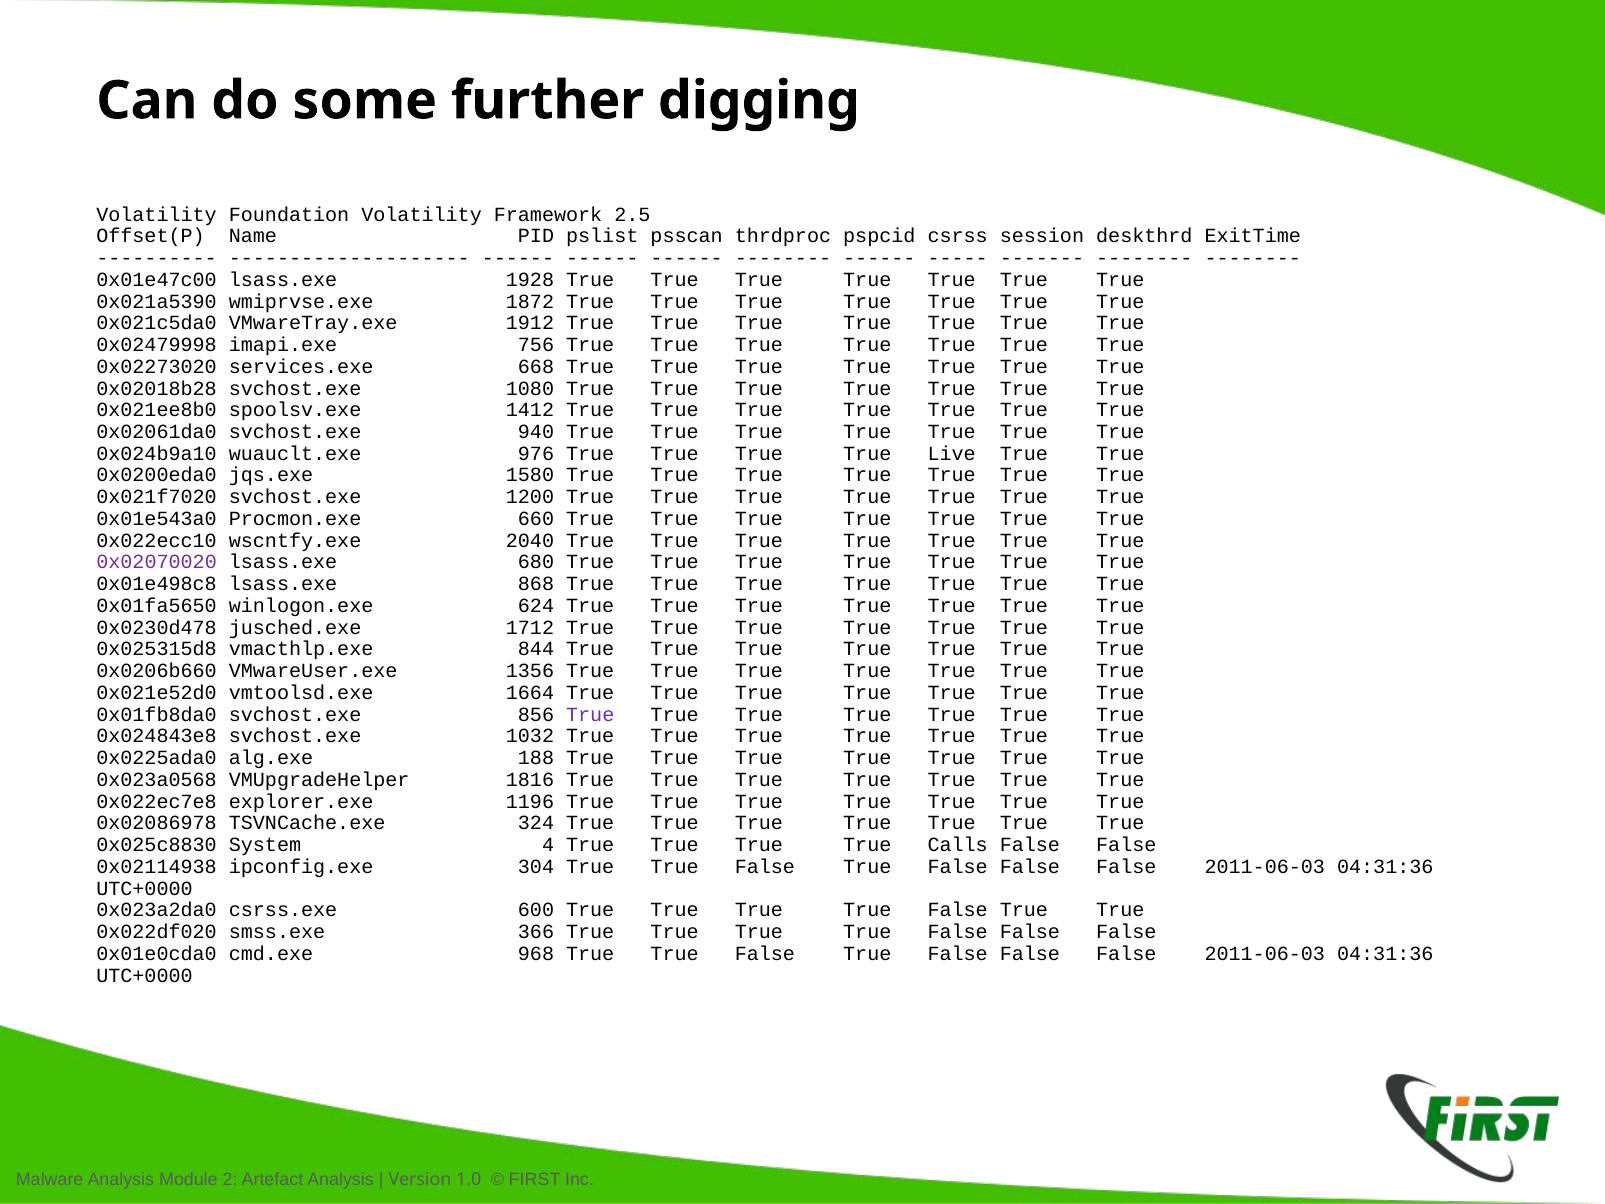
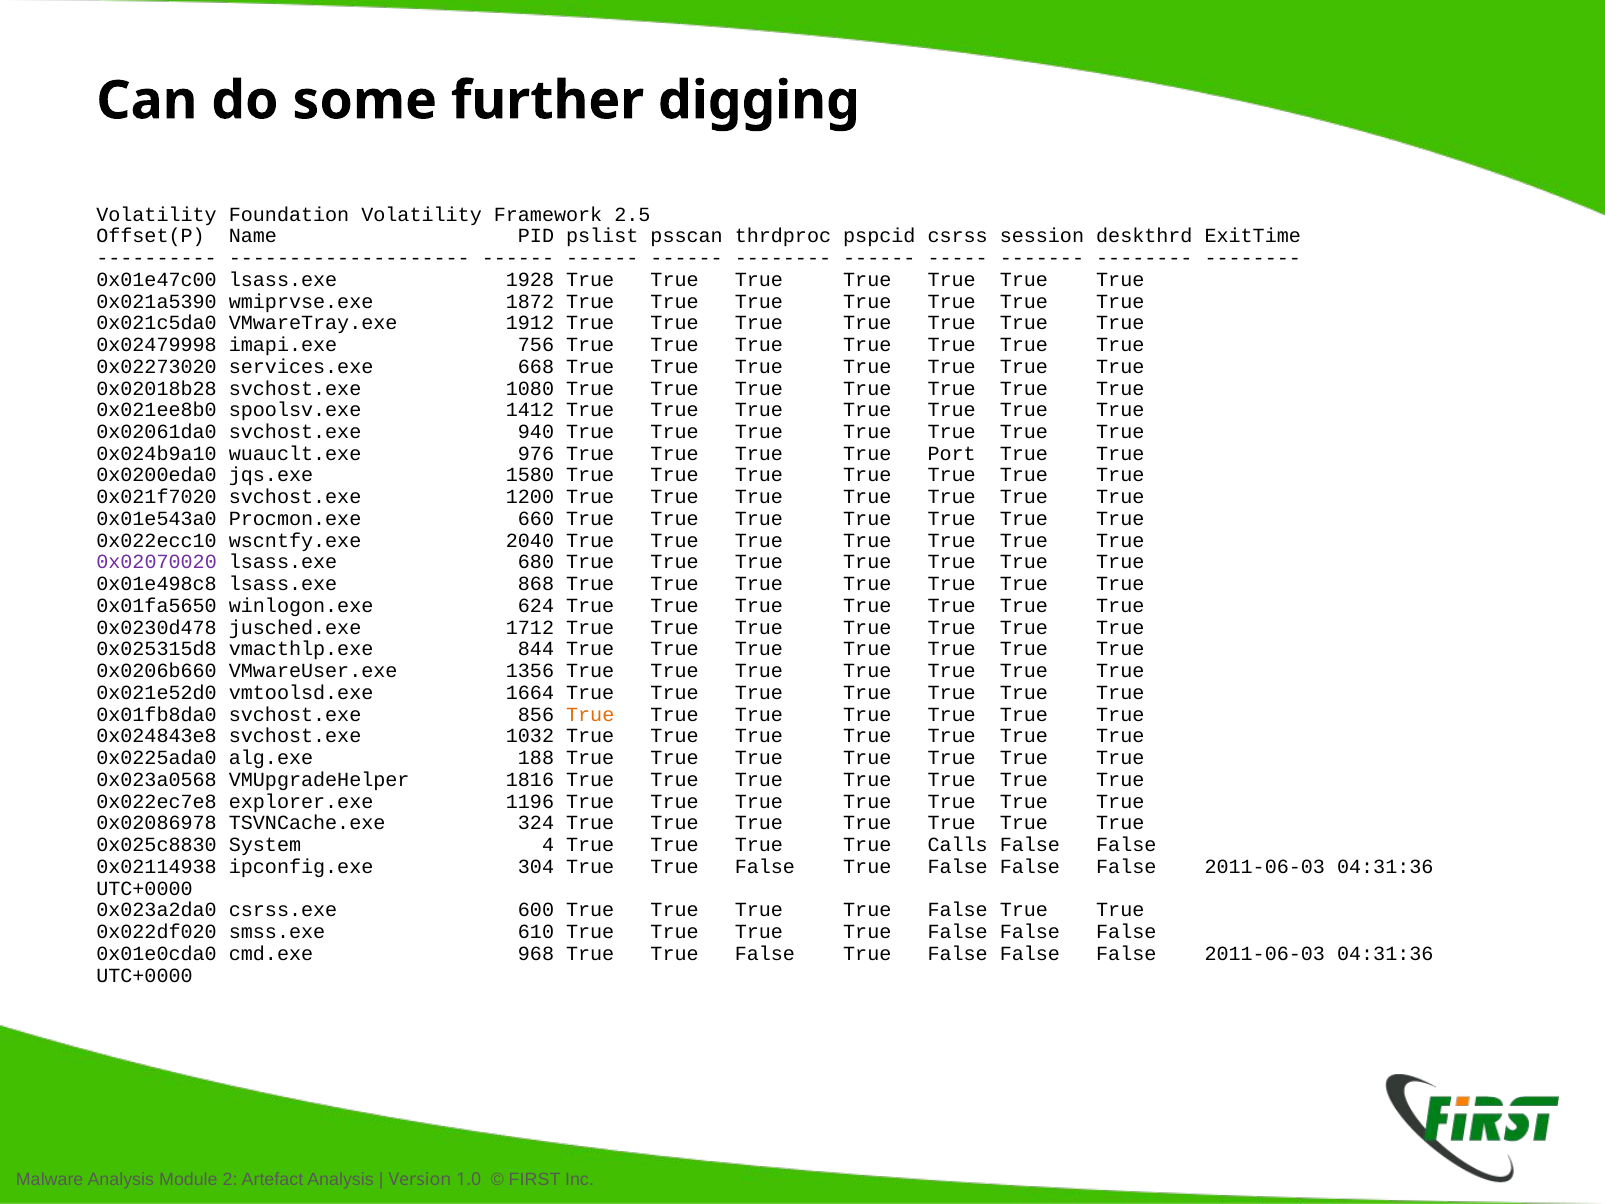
Live: Live -> Port
True at (590, 714) colour: purple -> orange
366: 366 -> 610
